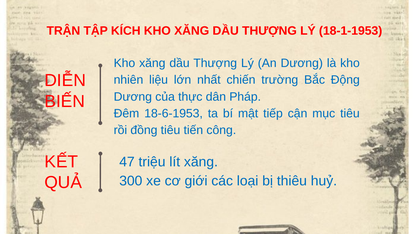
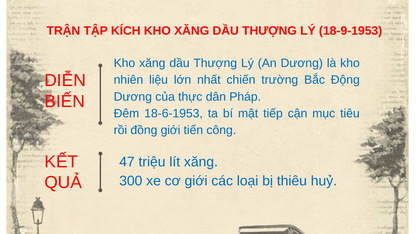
18-1-1953: 18-1-1953 -> 18-9-1953
đồng tiêu: tiêu -> giới
